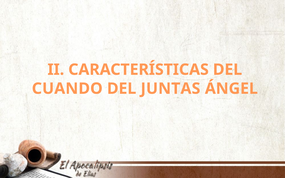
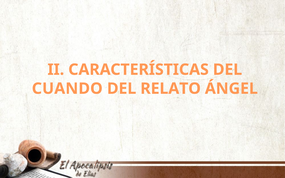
JUNTAS: JUNTAS -> RELATO
